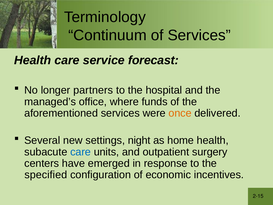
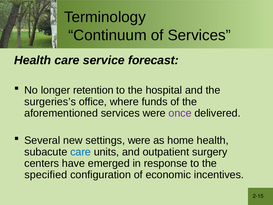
partners: partners -> retention
managed’s: managed’s -> surgeries’s
once colour: orange -> purple
settings night: night -> were
